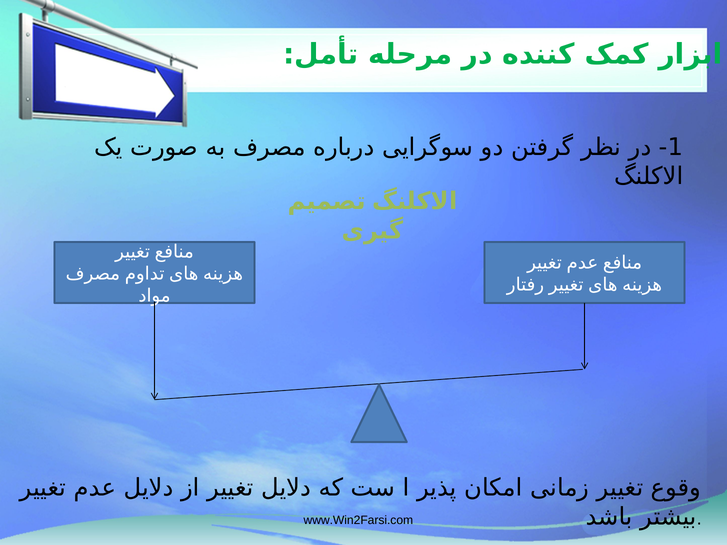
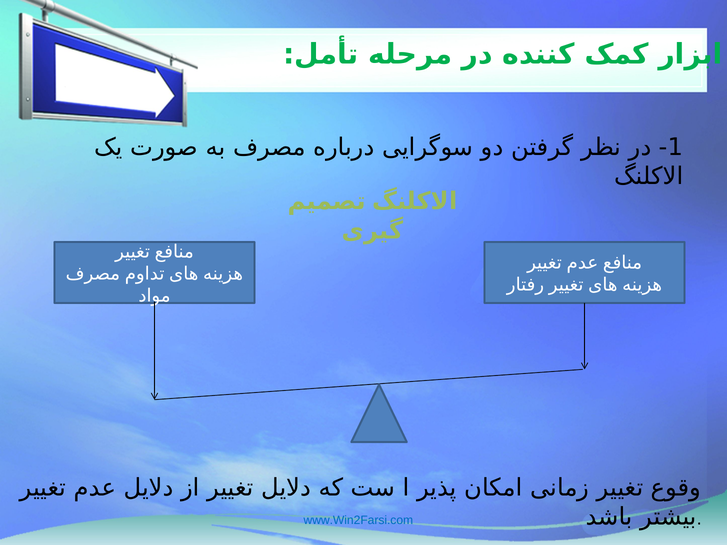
www.Win2Farsi.com colour: black -> blue
